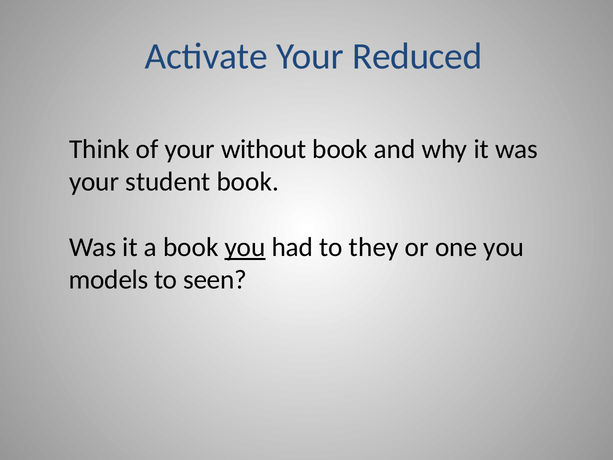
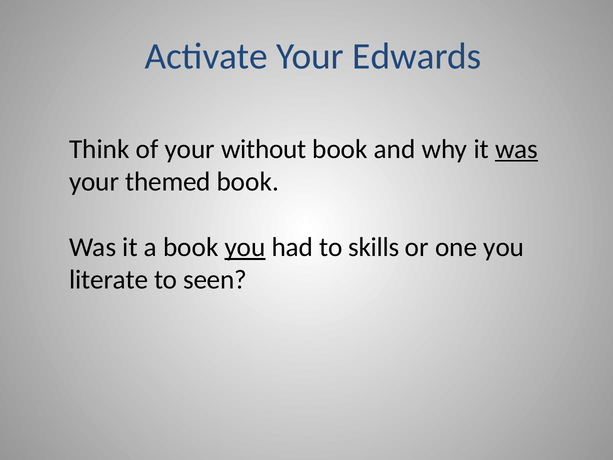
Reduced: Reduced -> Edwards
was at (517, 149) underline: none -> present
student: student -> themed
they: they -> skills
models: models -> literate
